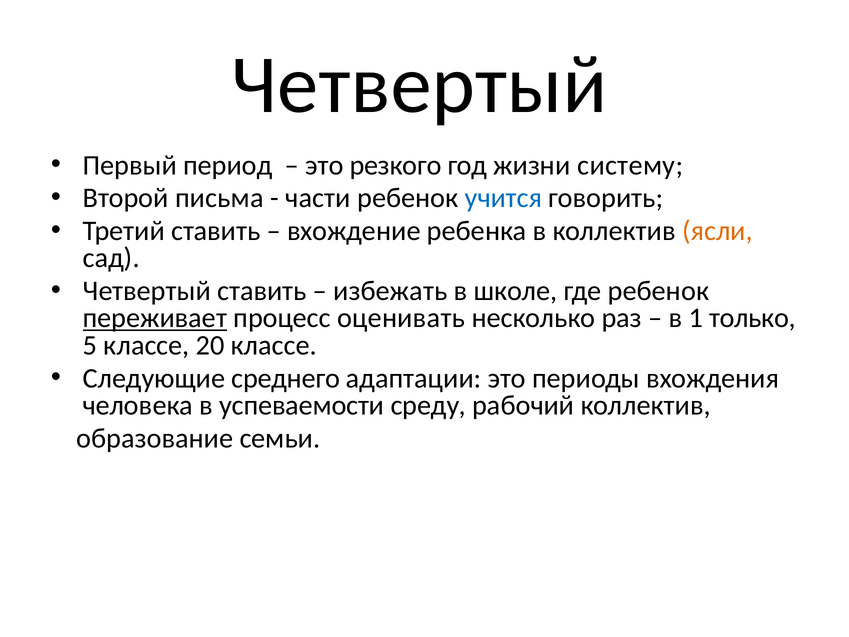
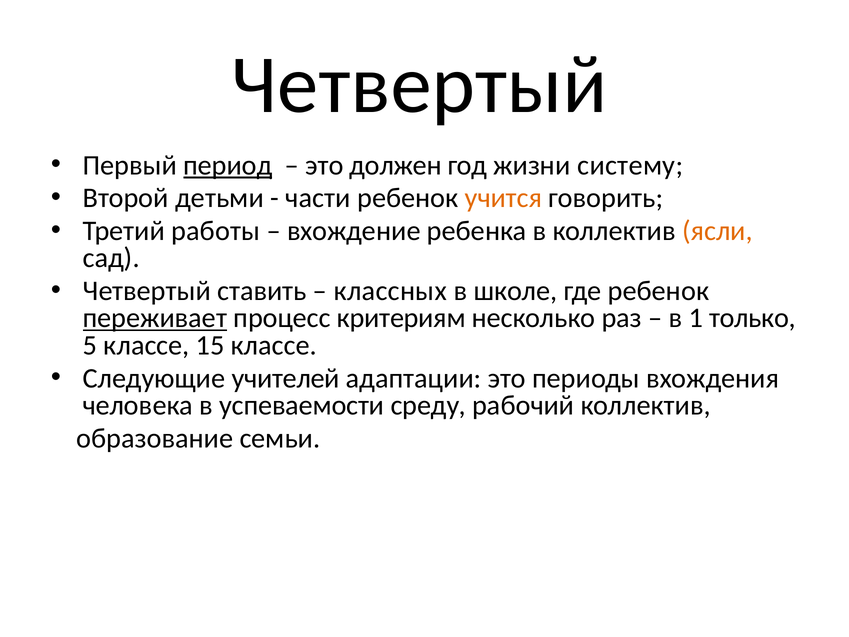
период underline: none -> present
резкого: резкого -> должен
письма: письма -> детьми
учится colour: blue -> orange
Третий ставить: ставить -> работы
избежать: избежать -> классных
оценивать: оценивать -> критериям
20: 20 -> 15
среднего: среднего -> учителей
